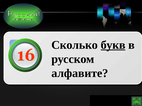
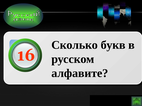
букв underline: present -> none
